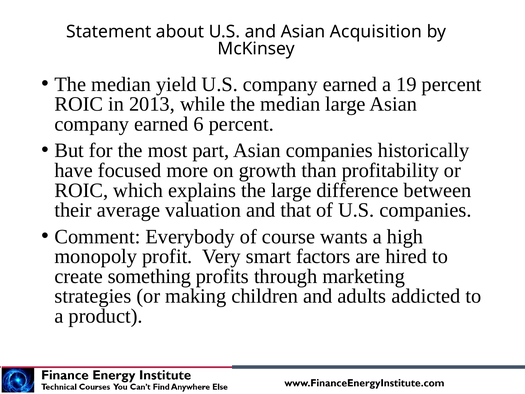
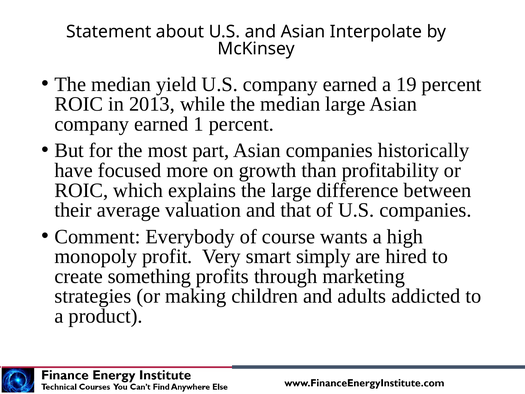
Acquisition: Acquisition -> Interpolate
6: 6 -> 1
factors: factors -> simply
